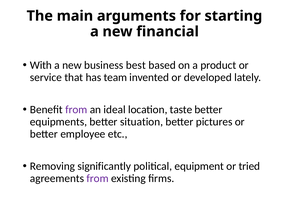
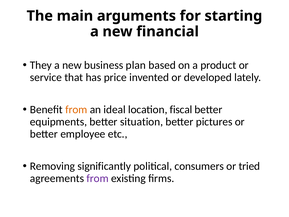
With: With -> They
best: best -> plan
team: team -> price
from at (76, 110) colour: purple -> orange
taste: taste -> fiscal
equipment: equipment -> consumers
